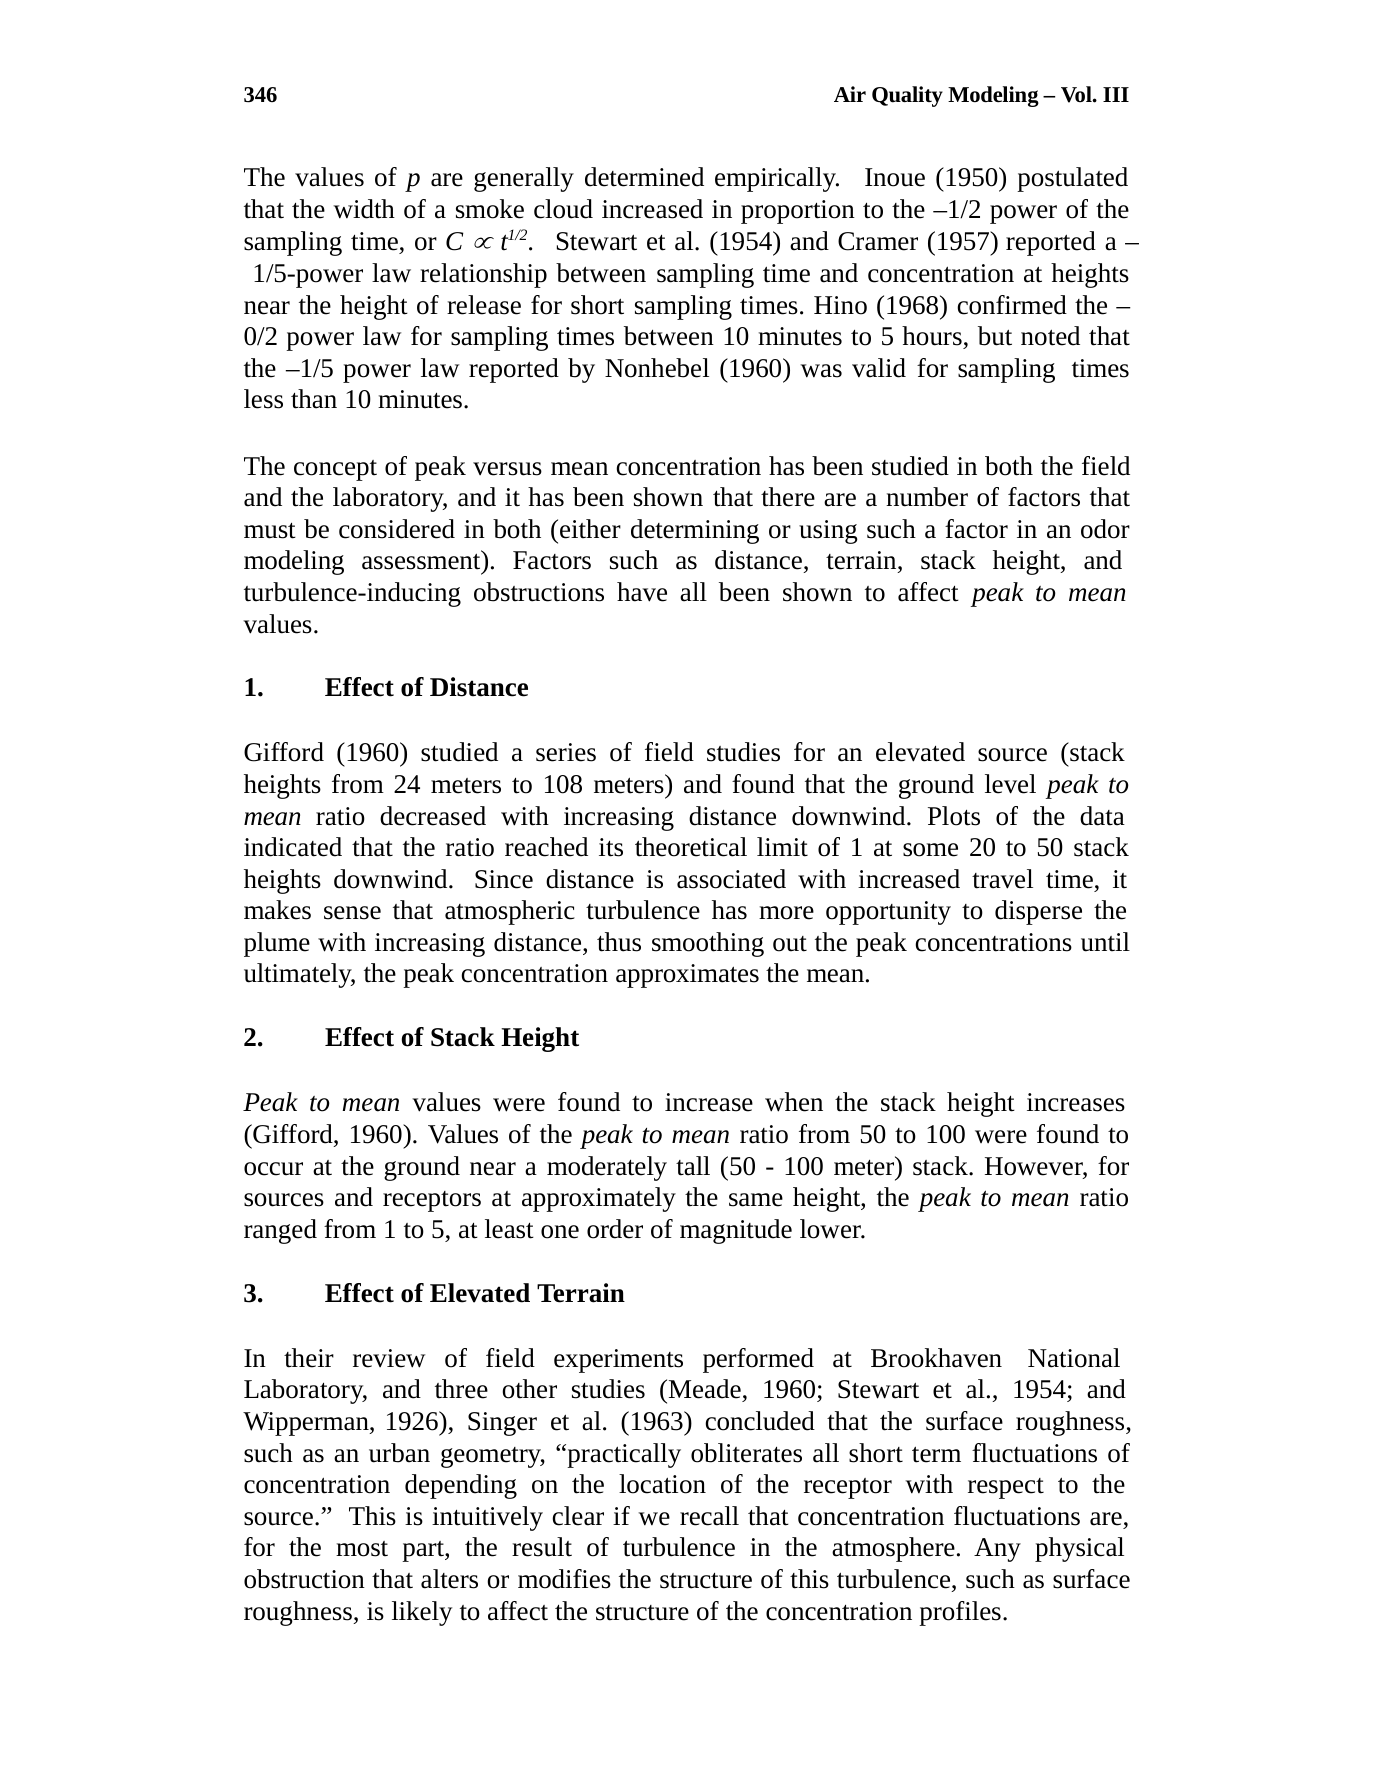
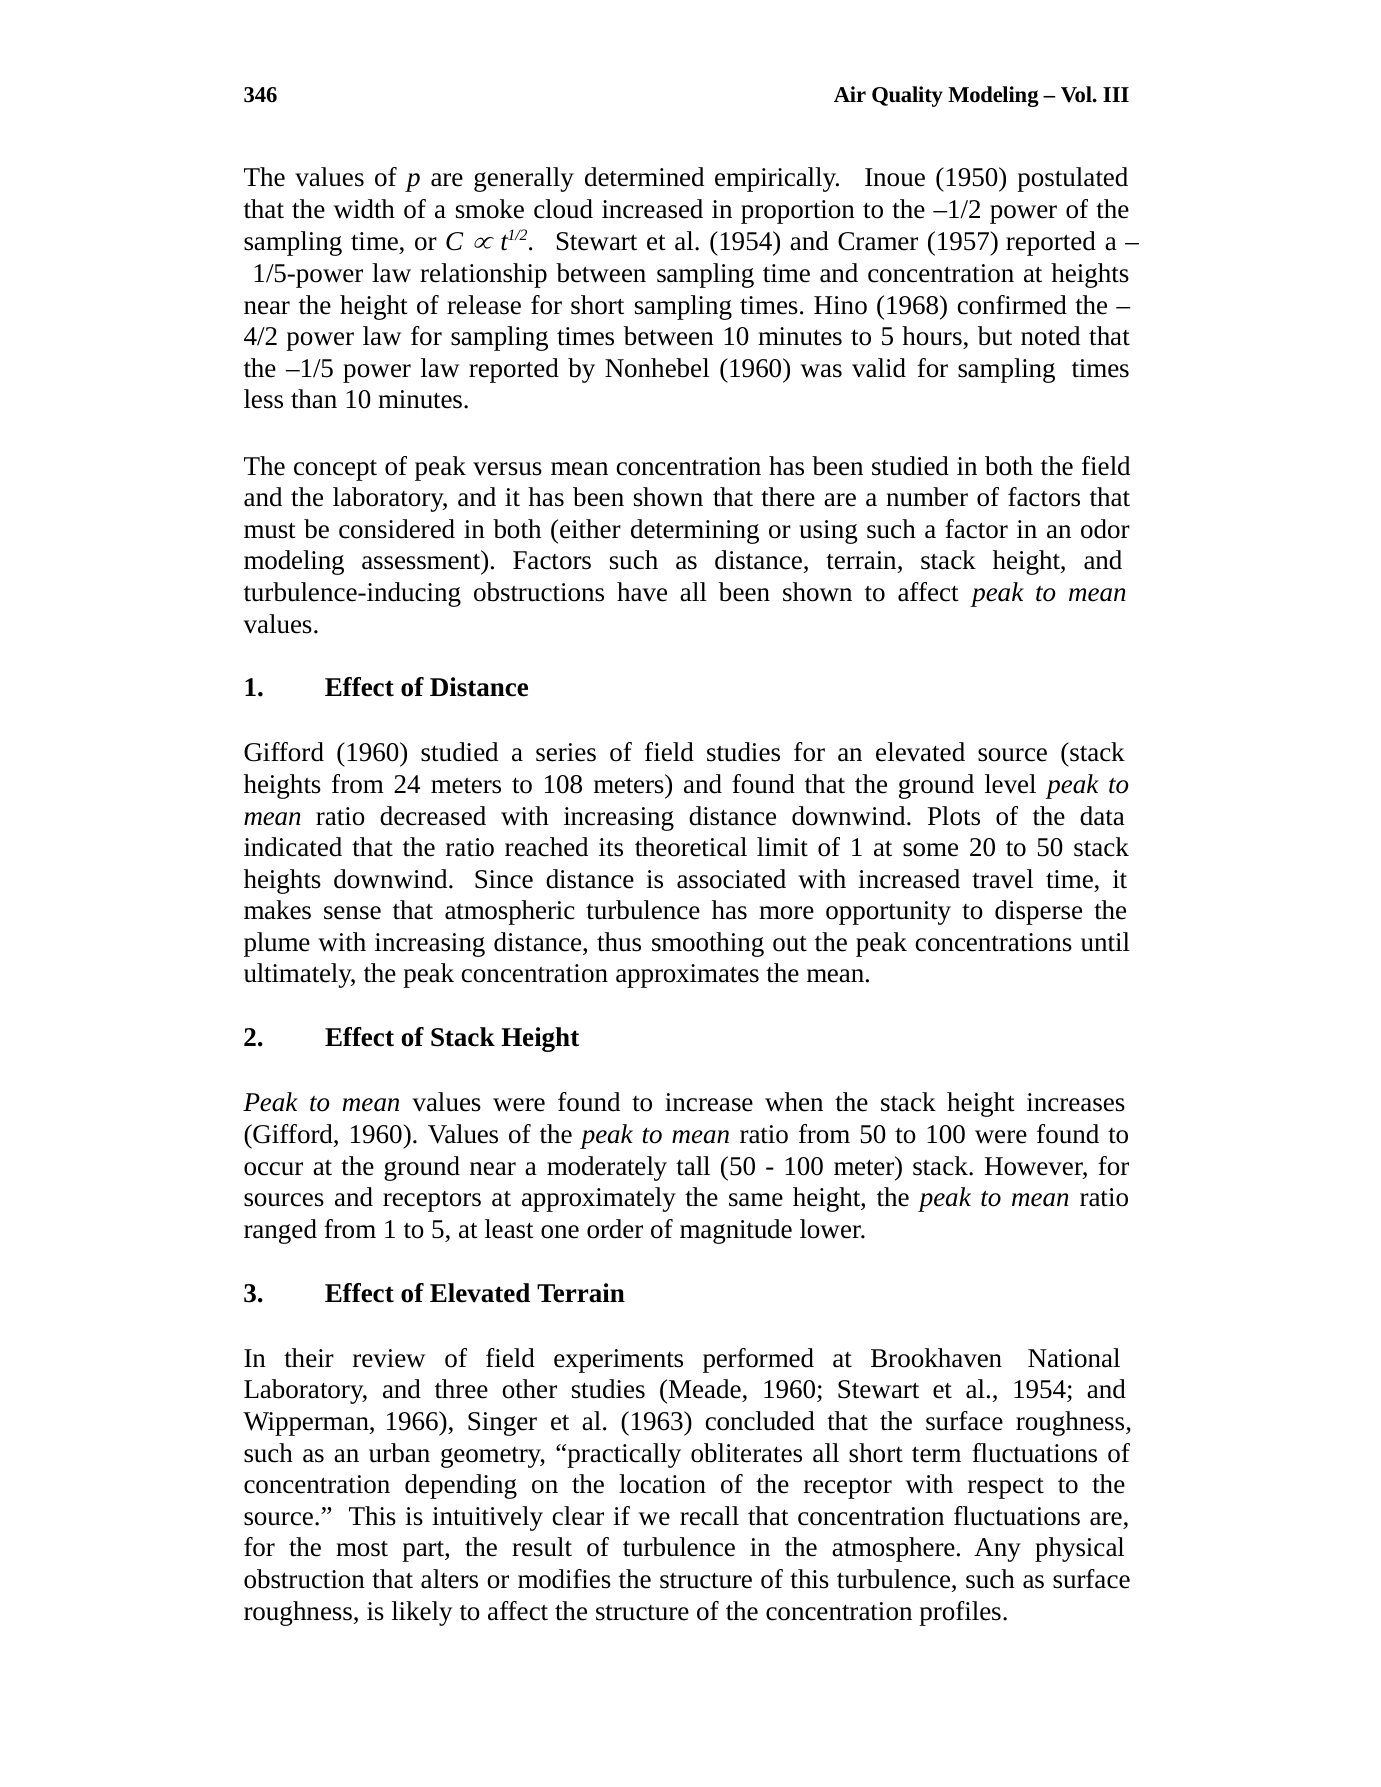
0/2: 0/2 -> 4/2
1926: 1926 -> 1966
